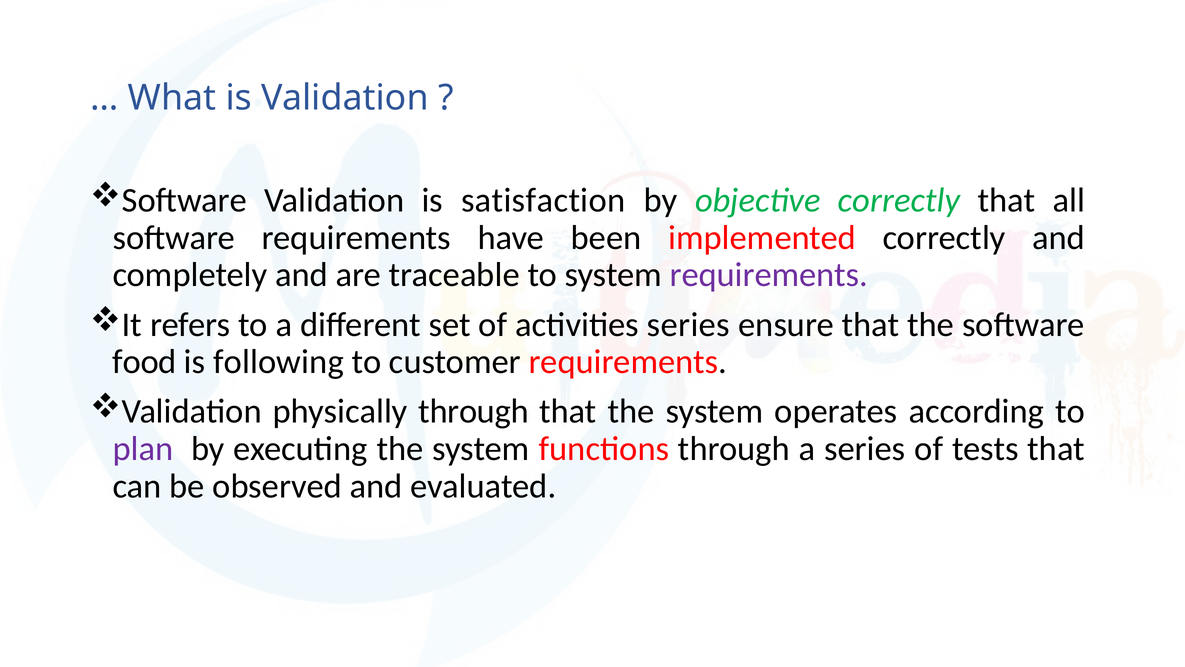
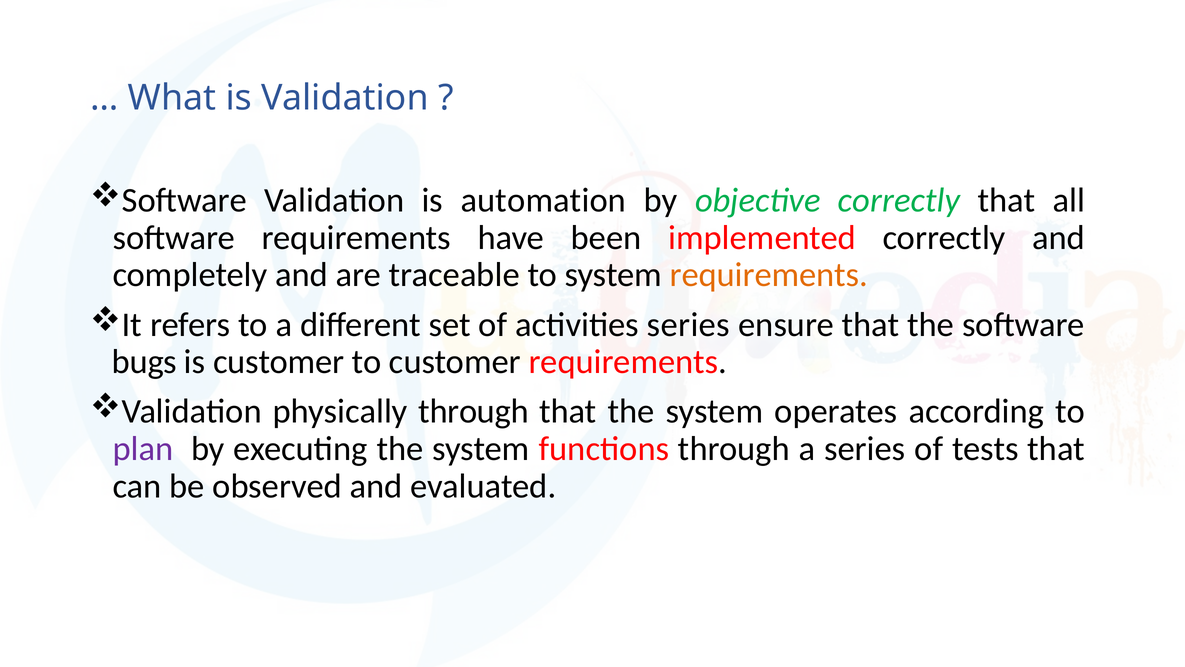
satisfaction: satisfaction -> automation
requirements at (769, 275) colour: purple -> orange
food: food -> bugs
is following: following -> customer
